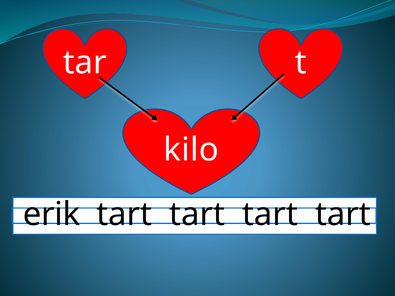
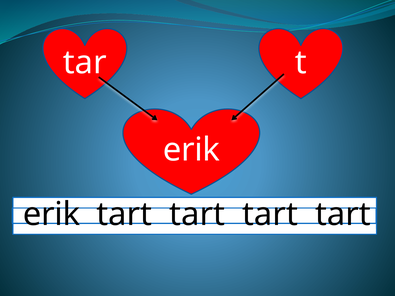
kilo at (191, 150): kilo -> erik
